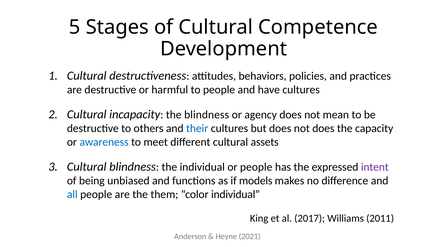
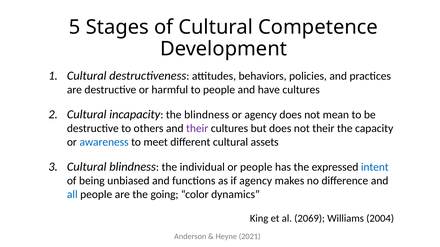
their at (197, 129) colour: blue -> purple
not does: does -> their
intent colour: purple -> blue
if models: models -> agency
them: them -> going
color individual: individual -> dynamics
2017: 2017 -> 2069
2011: 2011 -> 2004
